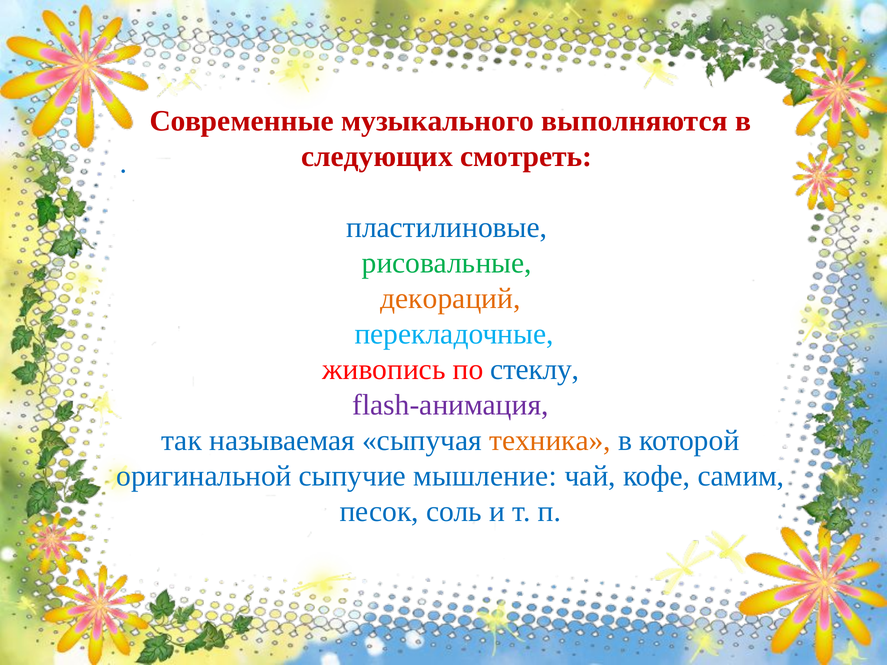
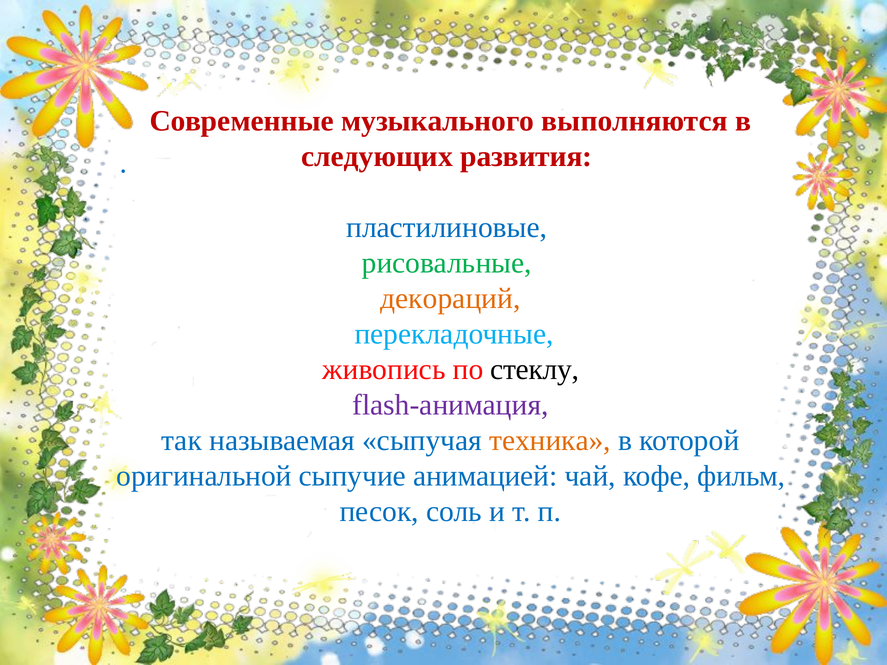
смотреть: смотреть -> развития
стеклу colour: blue -> black
мышление: мышление -> анимацией
самим: самим -> фильм
